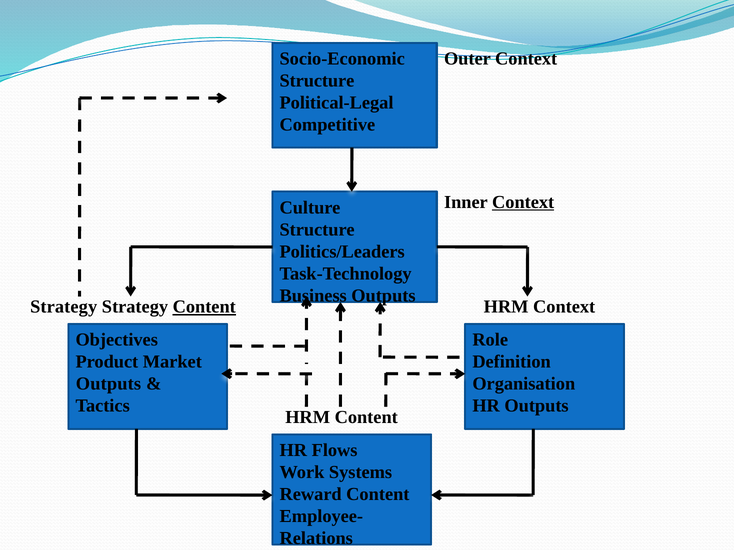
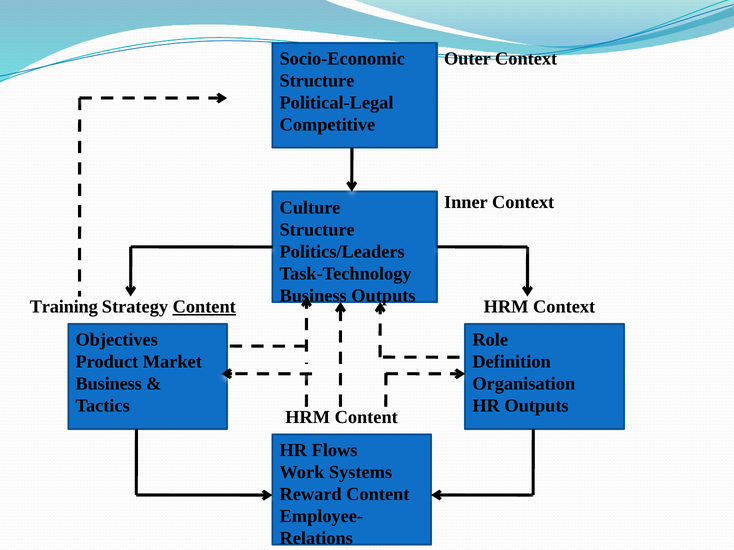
Context at (523, 202) underline: present -> none
Strategy at (64, 307): Strategy -> Training
Outputs at (108, 384): Outputs -> Business
